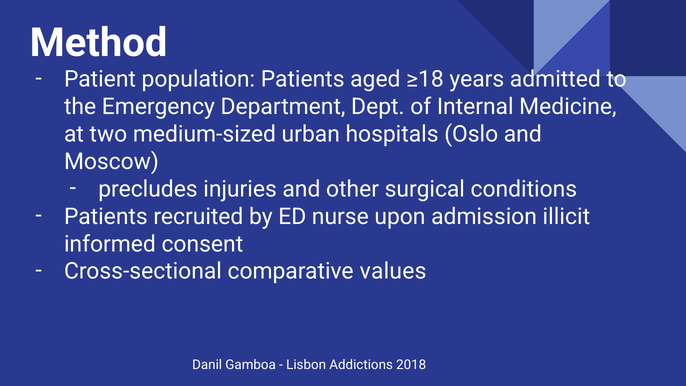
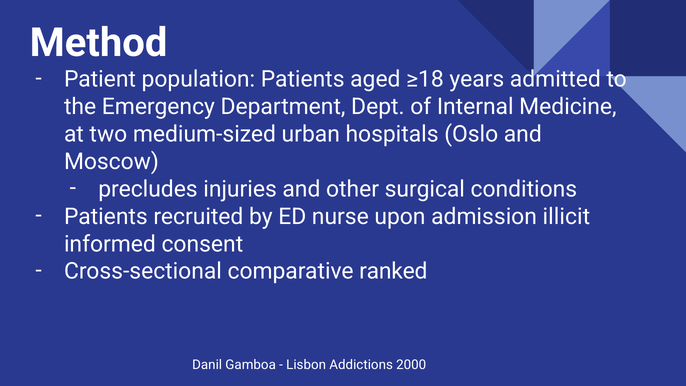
values: values -> ranked
2018: 2018 -> 2000
